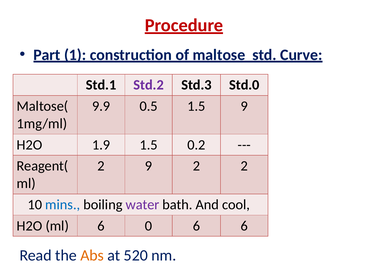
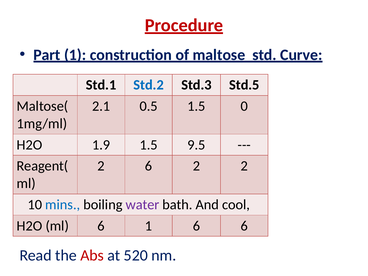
Std.2 colour: purple -> blue
Std.0: Std.0 -> Std.5
9.9: 9.9 -> 2.1
1.5 9: 9 -> 0
0.2: 0.2 -> 9.5
2 9: 9 -> 6
6 0: 0 -> 1
Abs colour: orange -> red
